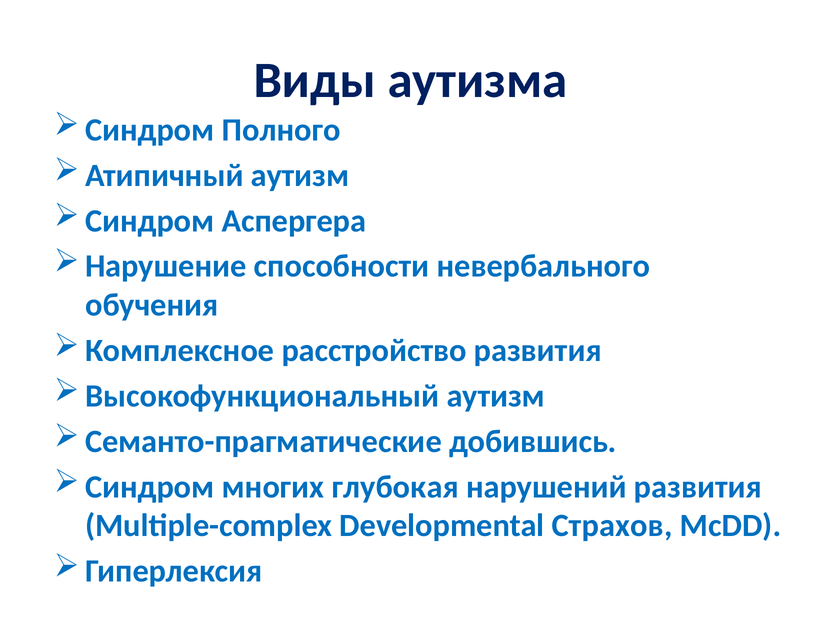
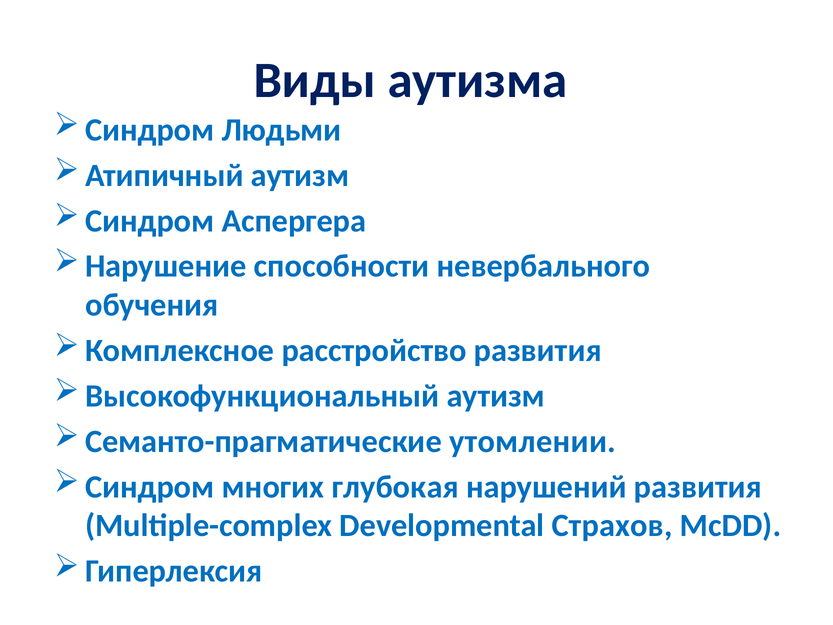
Полного: Полного -> Людьми
добившись: добившись -> утомлении
